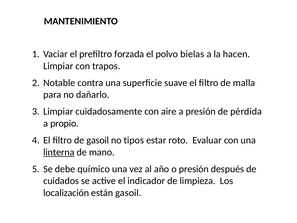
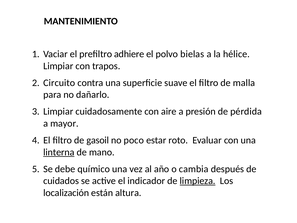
forzada: forzada -> adhiere
hacen: hacen -> hélice
Notable: Notable -> Circuito
propio: propio -> mayor
tipos: tipos -> poco
o presión: presión -> cambia
limpieza underline: none -> present
están gasoil: gasoil -> altura
